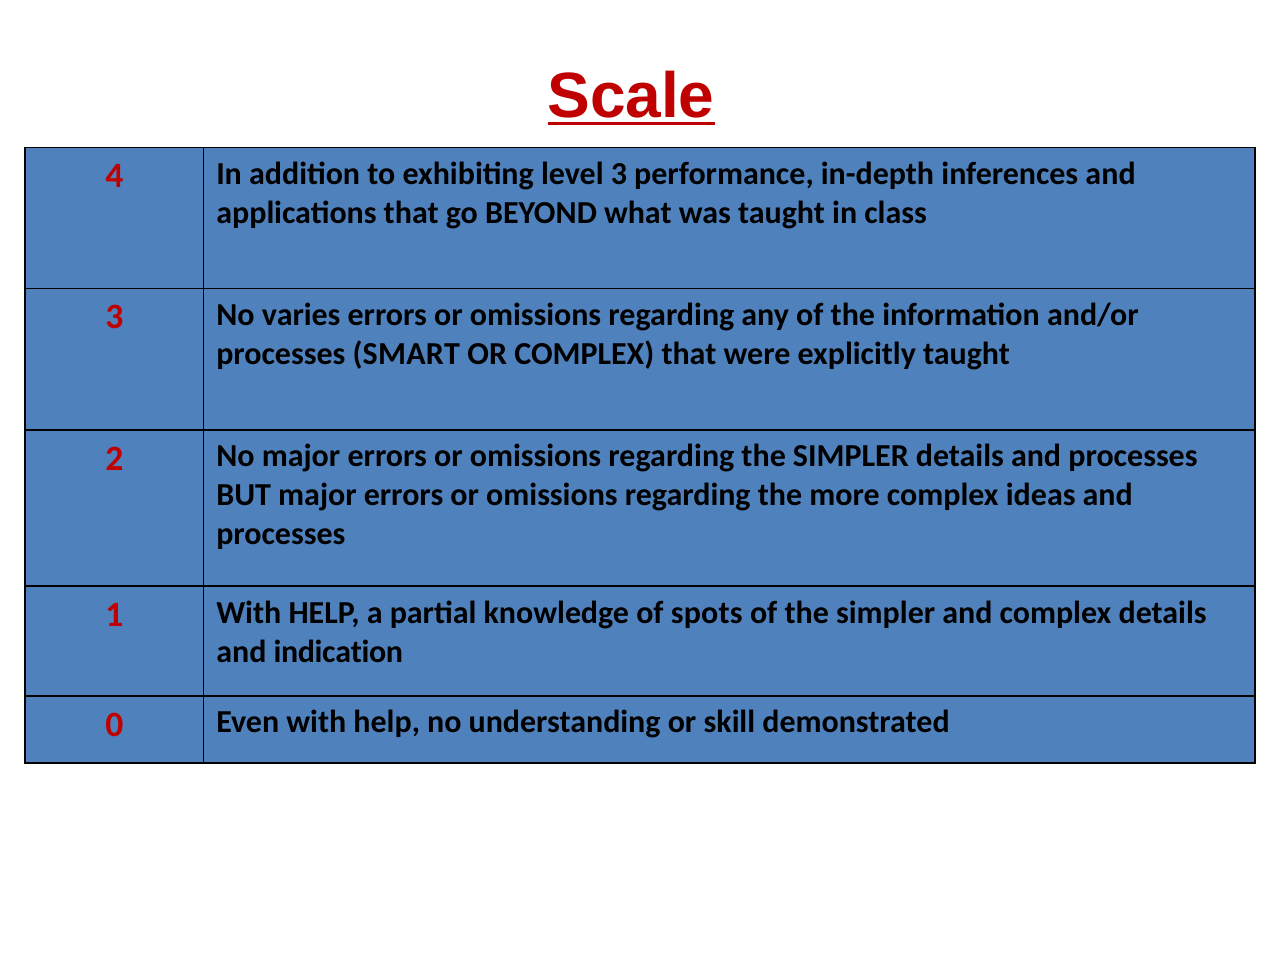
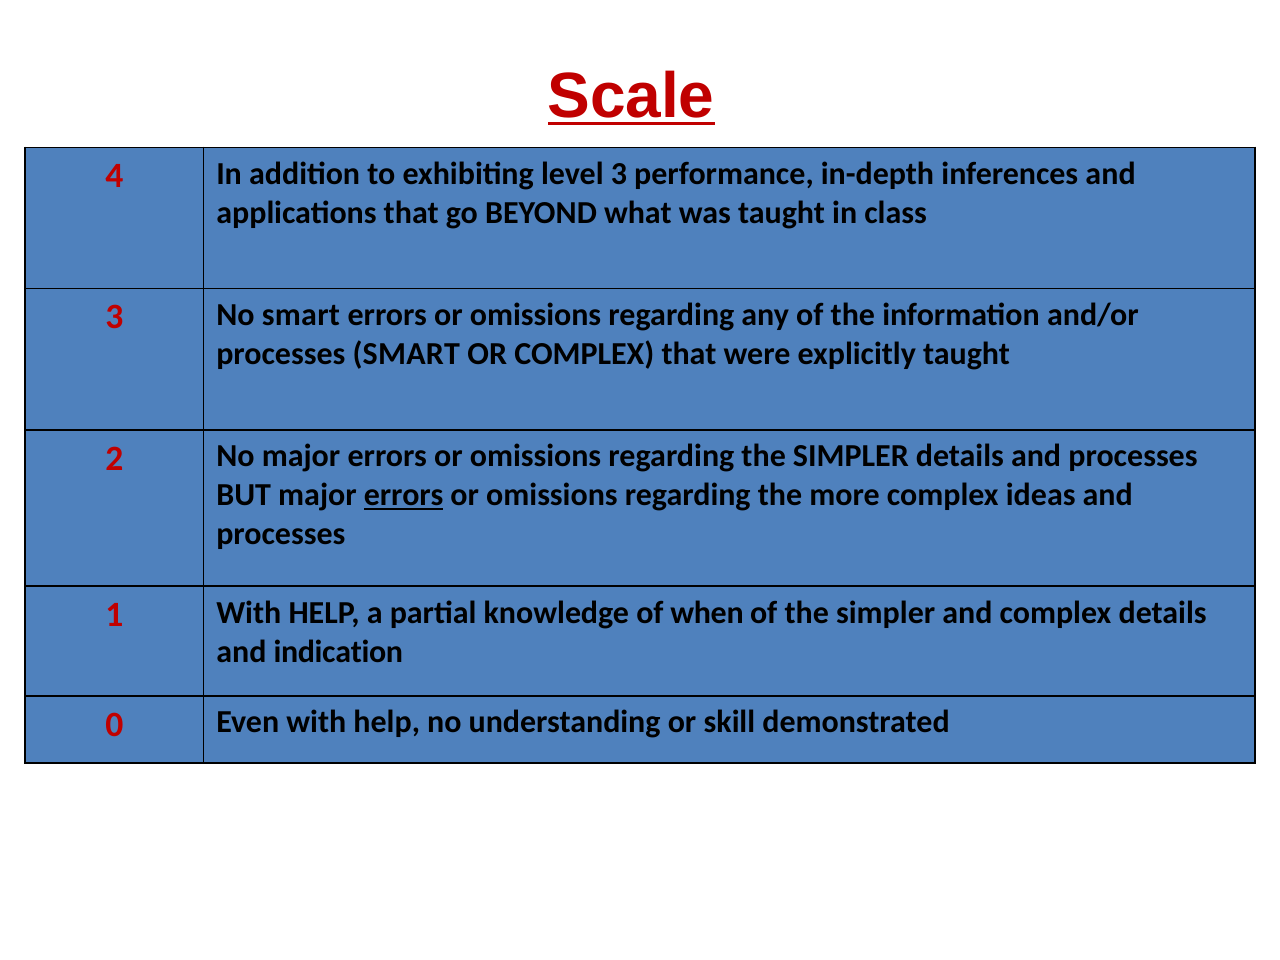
No varies: varies -> smart
errors at (404, 495) underline: none -> present
spots: spots -> when
